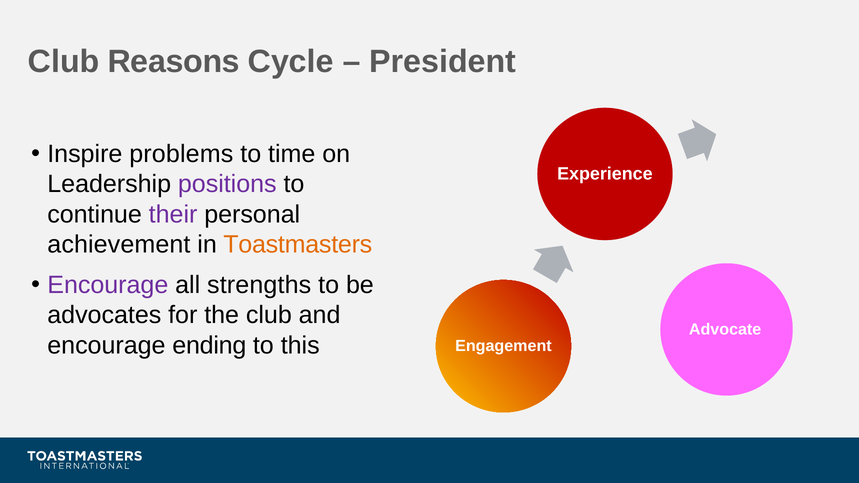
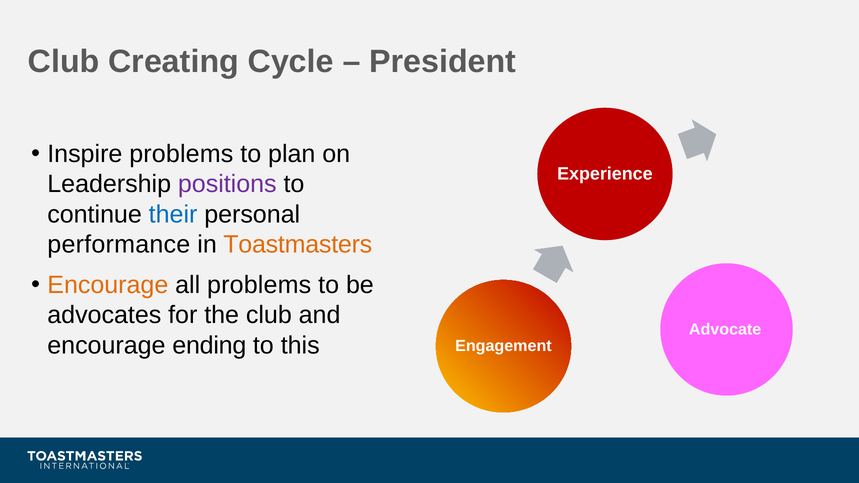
Reasons: Reasons -> Creating
time: time -> plan
their colour: purple -> blue
achievement: achievement -> performance
Encourage at (108, 285) colour: purple -> orange
all strengths: strengths -> problems
